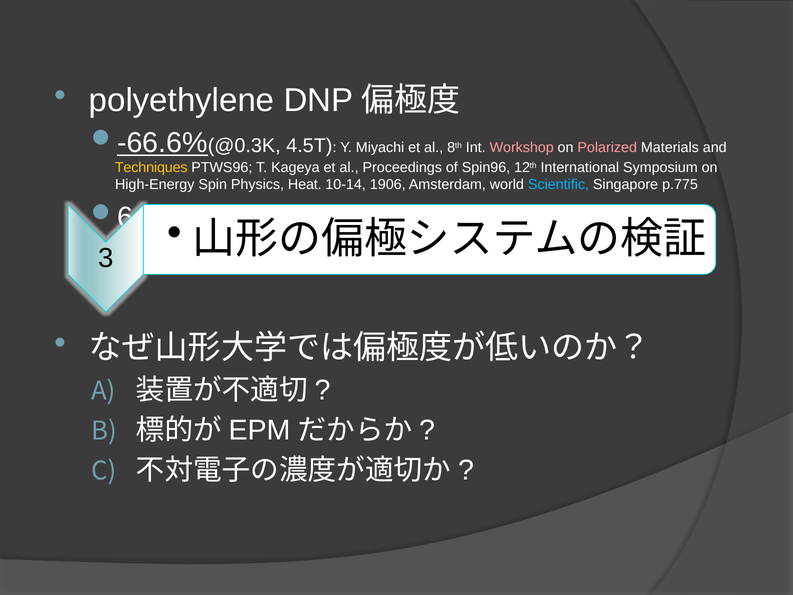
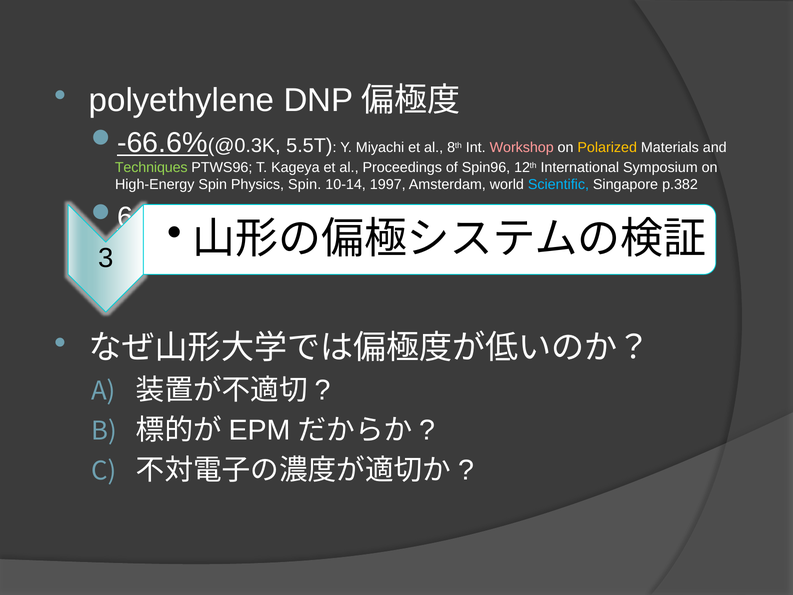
4.5T: 4.5T -> 5.5T
Polarized colour: pink -> yellow
Techniques colour: yellow -> light green
Physics Heat: Heat -> Spin
1906: 1906 -> 1997
p.775: p.775 -> p.382
